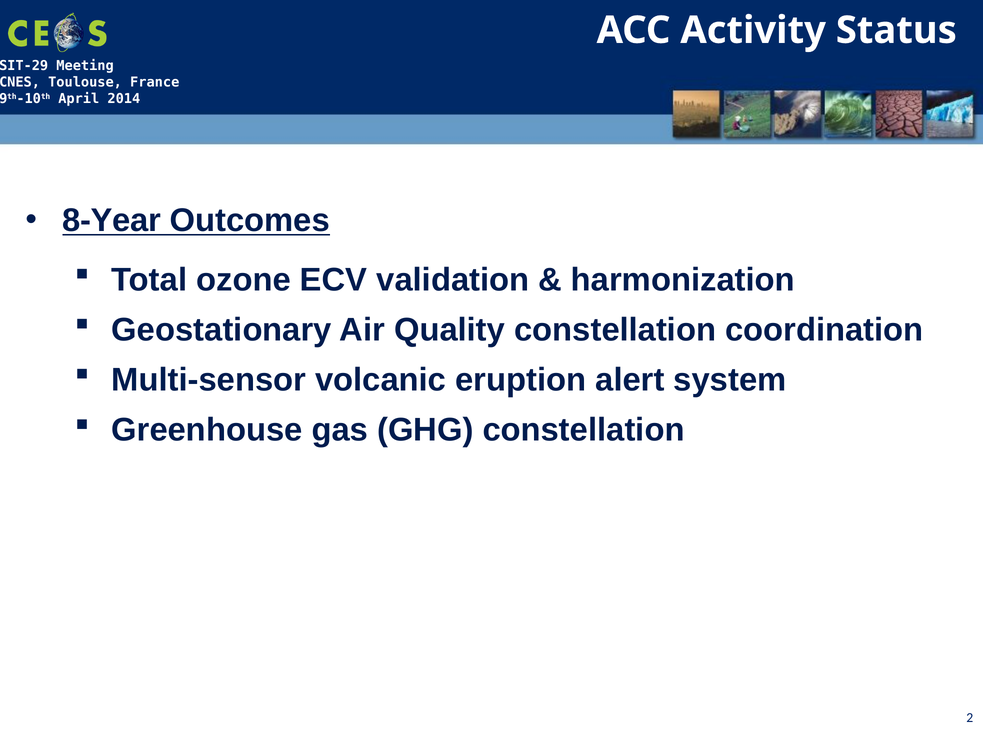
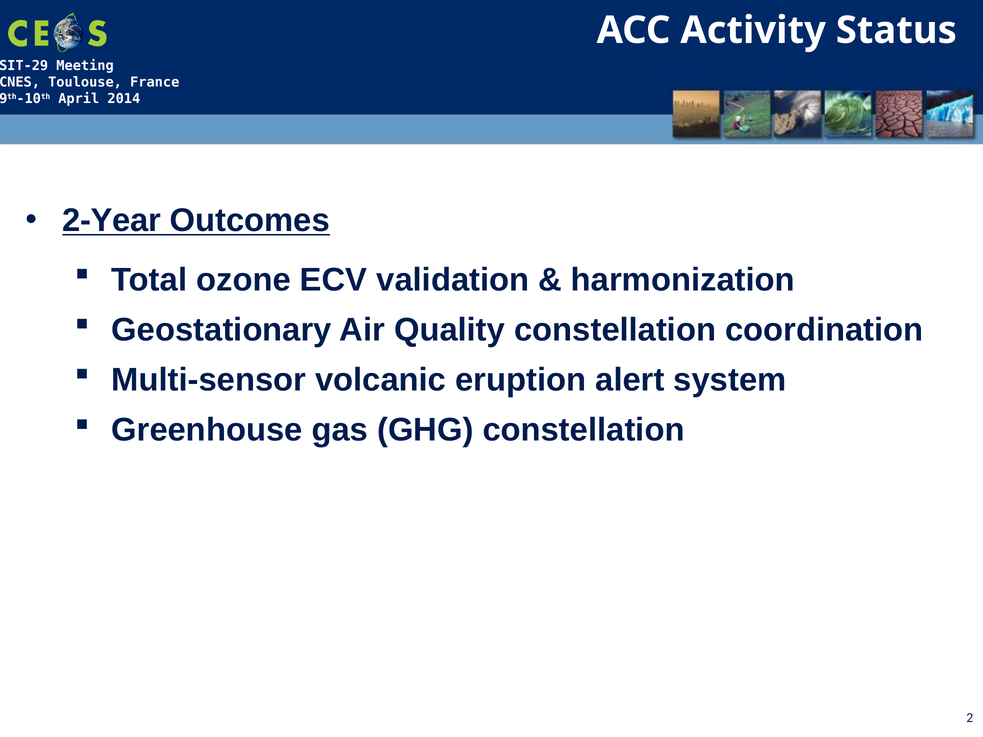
8-Year: 8-Year -> 2-Year
